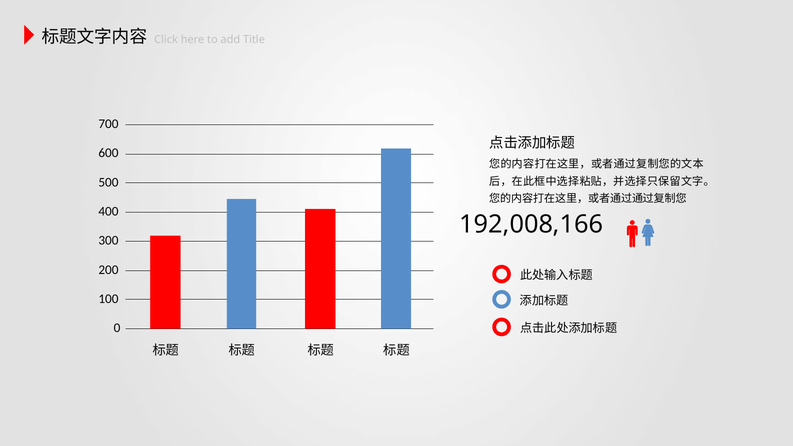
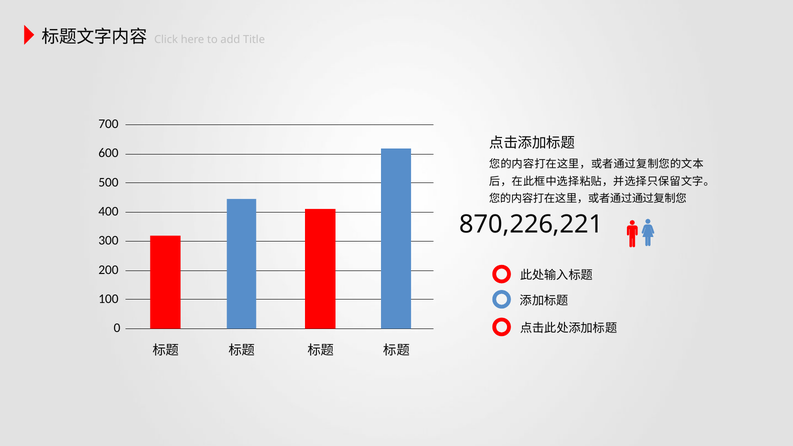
192,008,166: 192,008,166 -> 870,226,221
